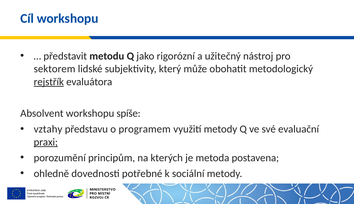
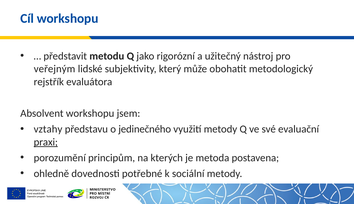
sektorem: sektorem -> veřejným
rejstřík underline: present -> none
spíše: spíše -> jsem
programem: programem -> jedinečného
